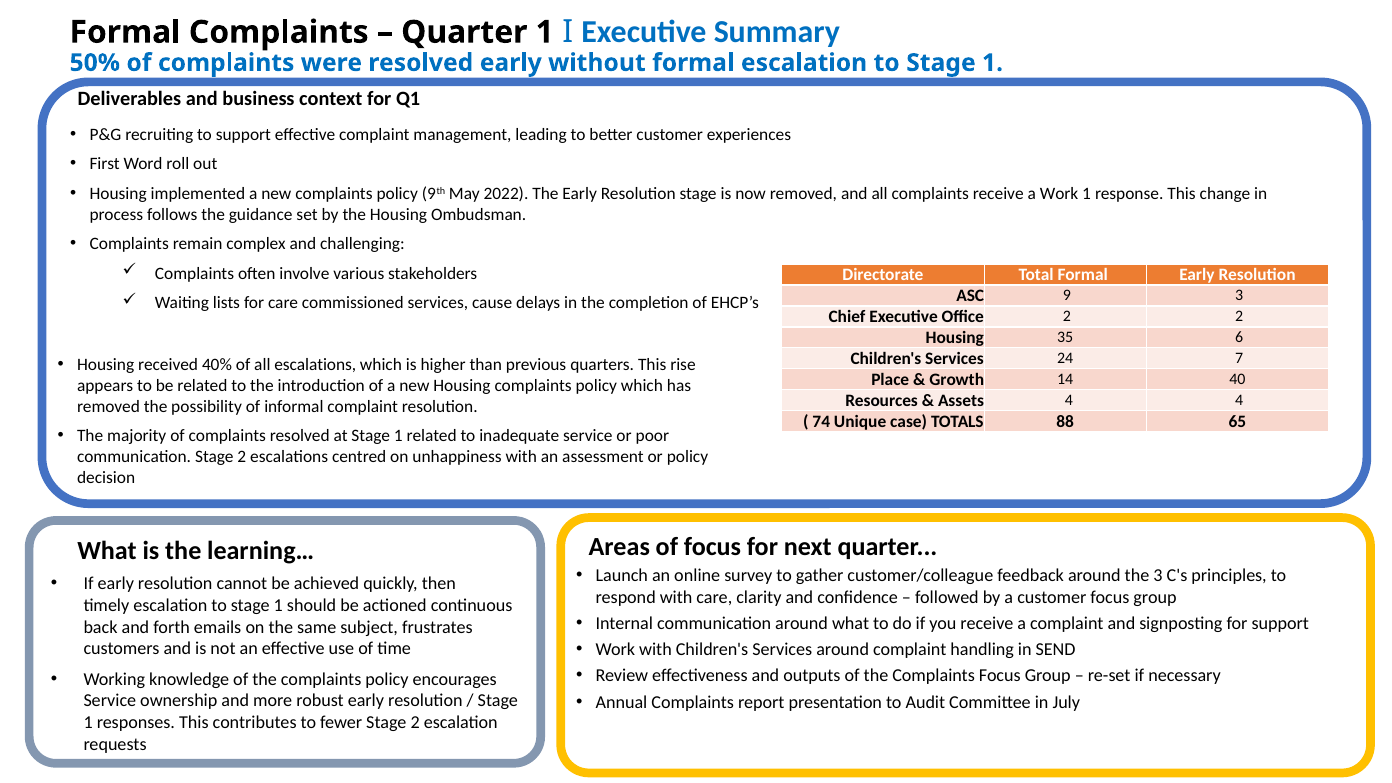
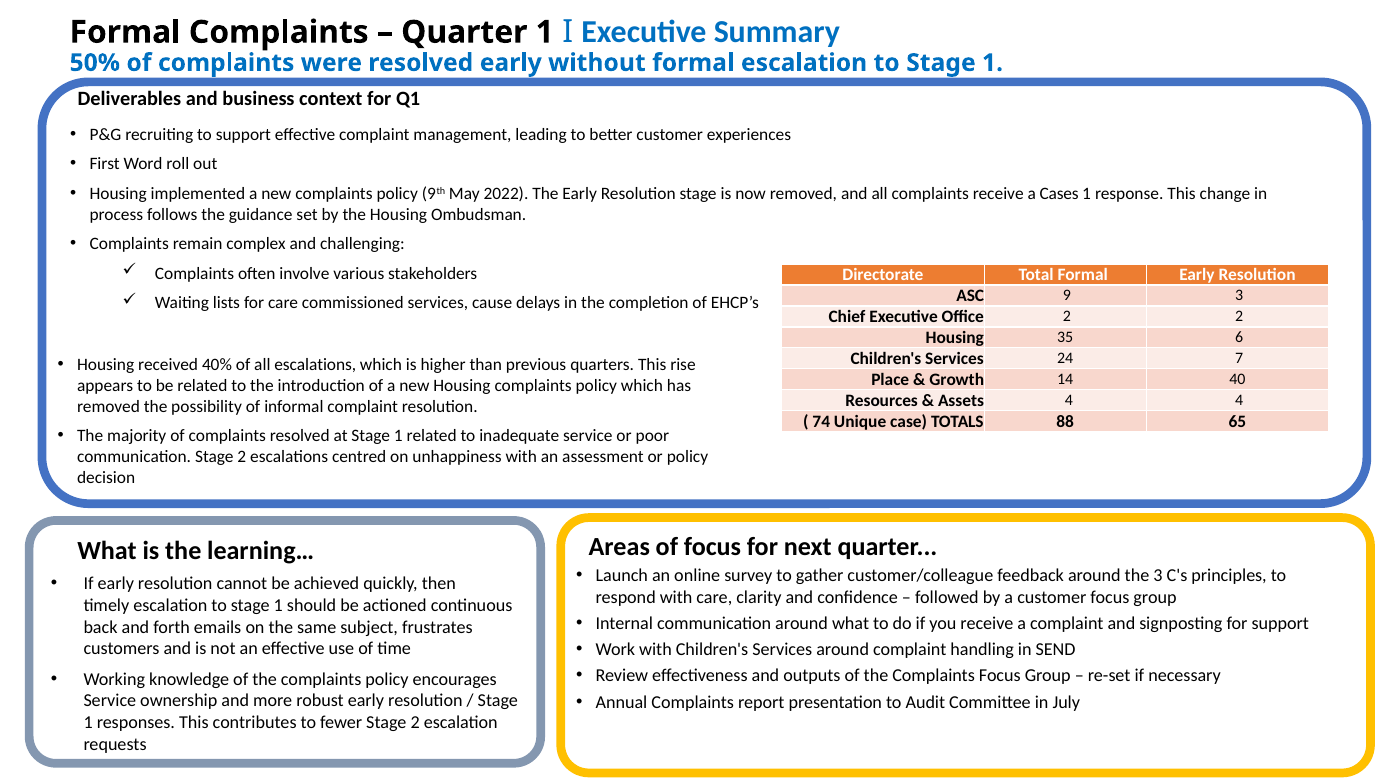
a Work: Work -> Cases
